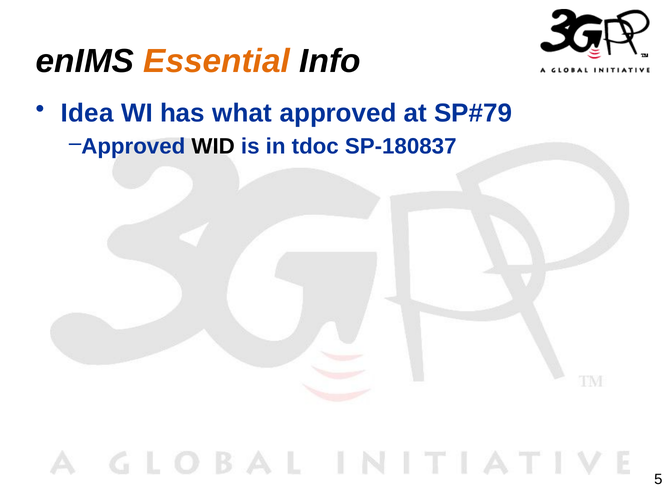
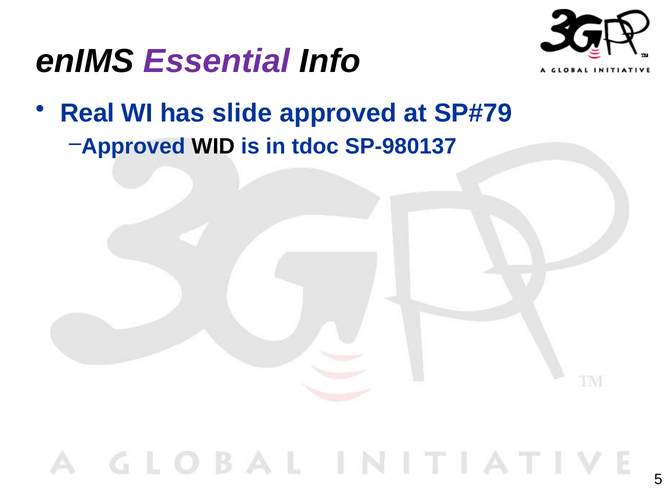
Essential colour: orange -> purple
Idea: Idea -> Real
what: what -> slide
SP-180837: SP-180837 -> SP-980137
